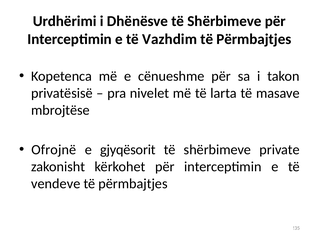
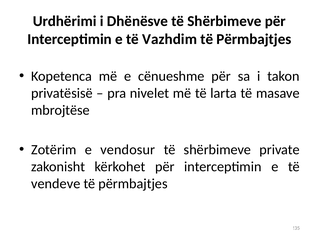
Ofrojnë: Ofrojnë -> Zotërim
gjyqësorit: gjyqësorit -> vendosur
